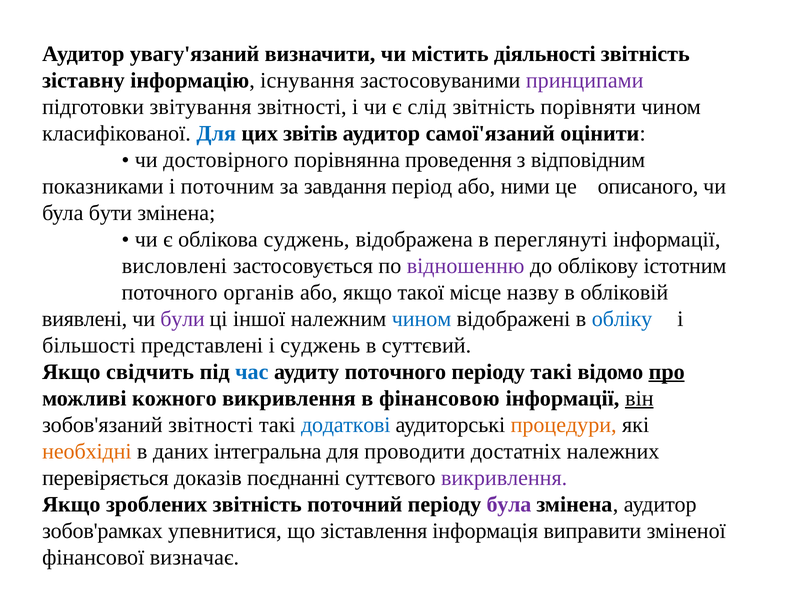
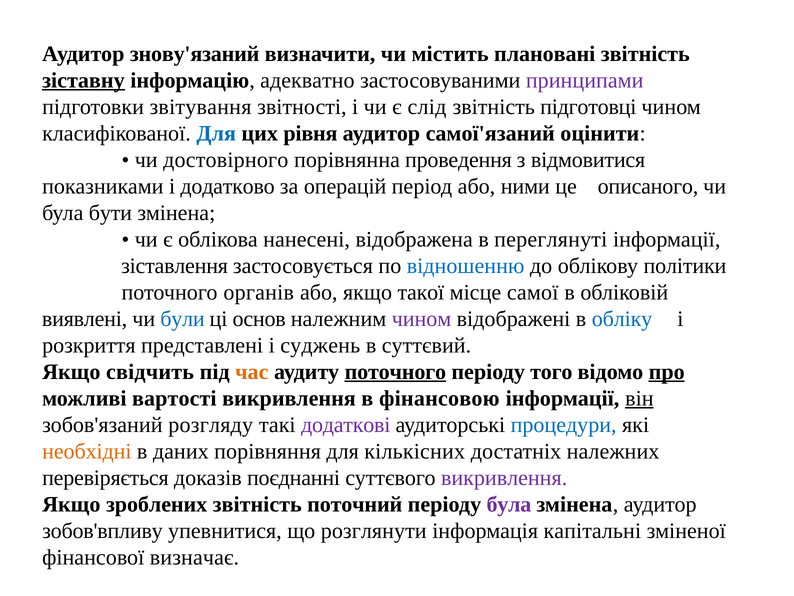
увагу'язаний: увагу'язаний -> знову'язаний
діяльності: діяльності -> плановані
зіставну underline: none -> present
існування: існування -> адекватно
порівняти: порівняти -> підготовці
звітів: звітів -> рівня
відповідним: відповідним -> відмовитися
поточним: поточним -> додатково
завдання: завдання -> операцій
облікова суджень: суджень -> нанесені
висловлені: висловлені -> зіставлення
відношенню colour: purple -> blue
істотним: істотним -> політики
назву: назву -> самої
були colour: purple -> blue
іншої: іншої -> основ
чином at (422, 319) colour: blue -> purple
більшості: більшості -> розкриття
час colour: blue -> orange
поточного at (395, 372) underline: none -> present
періоду такі: такі -> того
кожного: кожного -> вартості
зобов'язаний звітності: звітності -> розгляду
додаткові colour: blue -> purple
процедури colour: orange -> blue
інтегральна: інтегральна -> порівняння
проводити: проводити -> кількісних
зобов'рамках: зобов'рамках -> зобов'впливу
зіставлення: зіставлення -> розглянути
виправити: виправити -> капітальні
